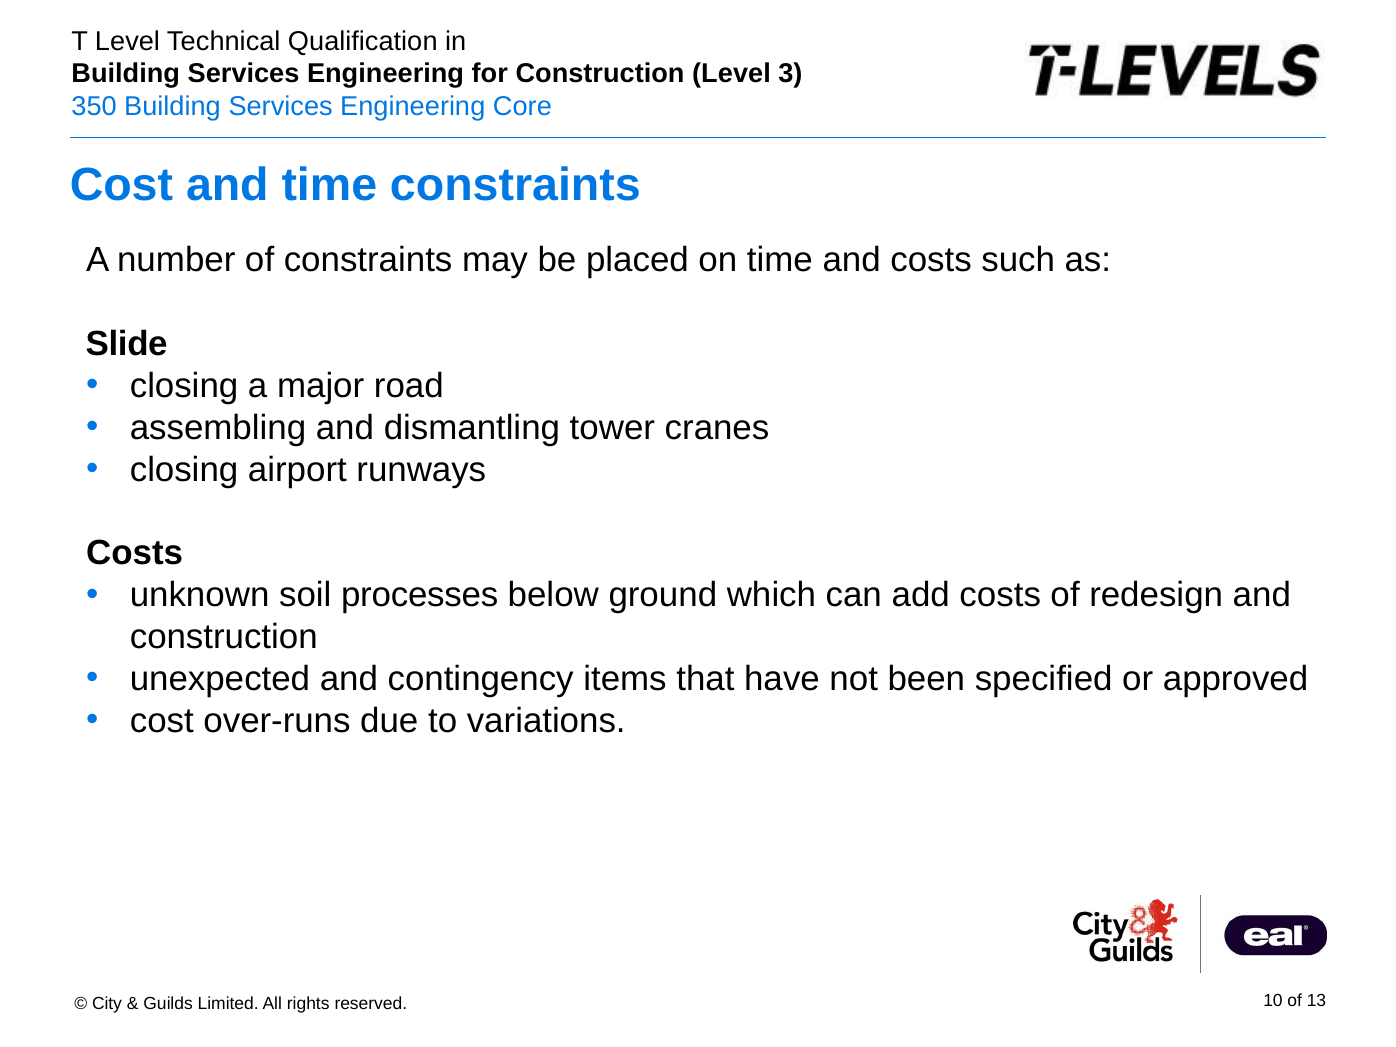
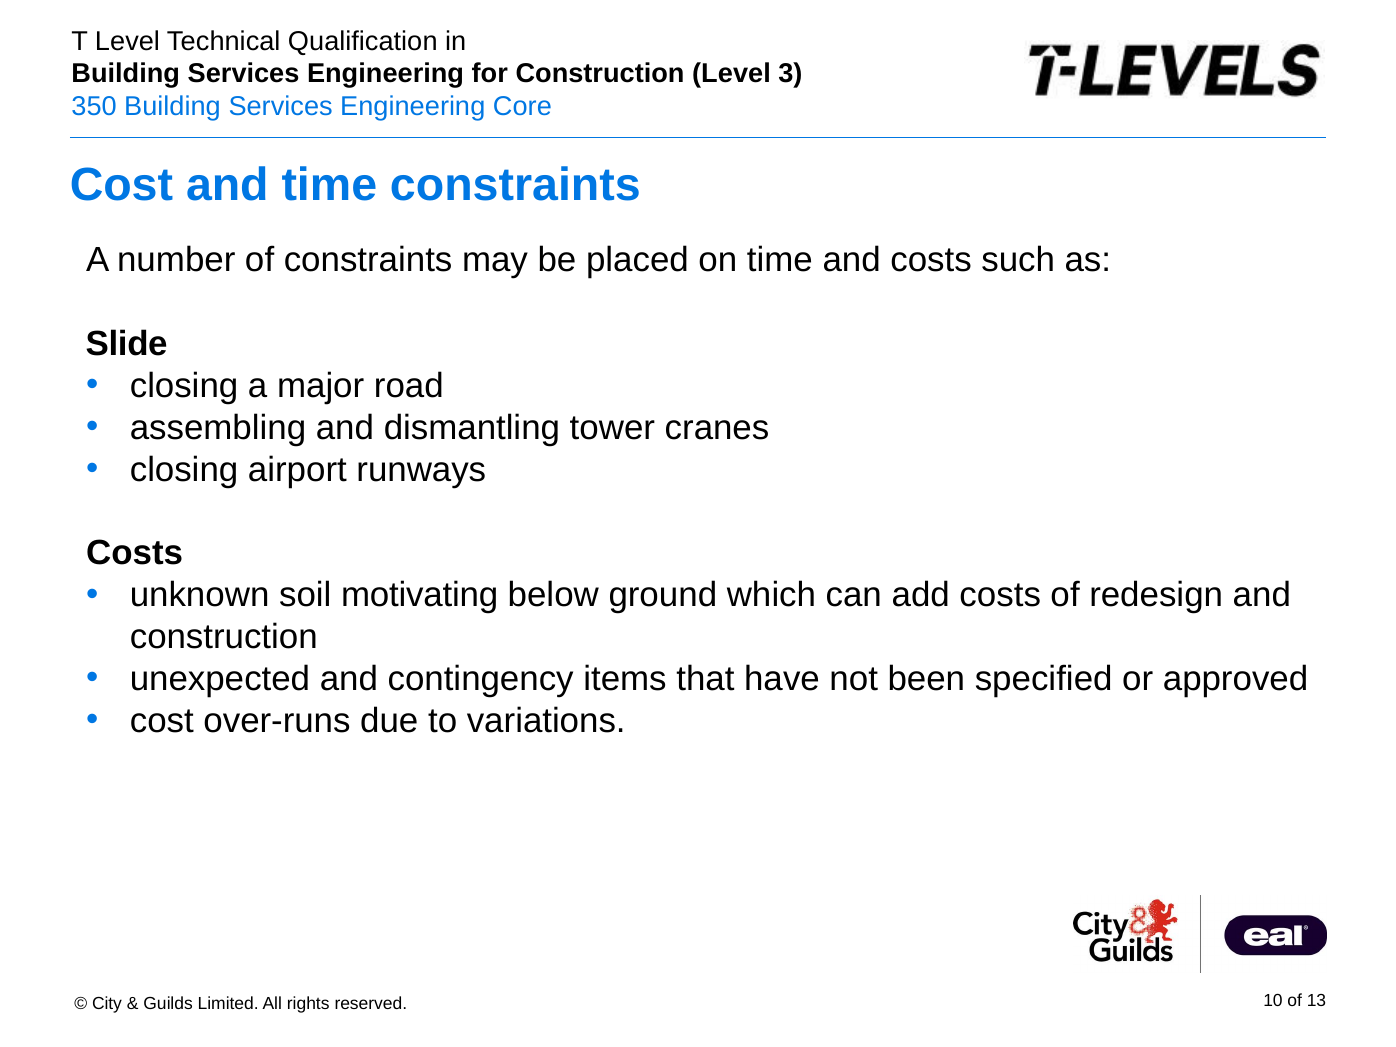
processes: processes -> motivating
